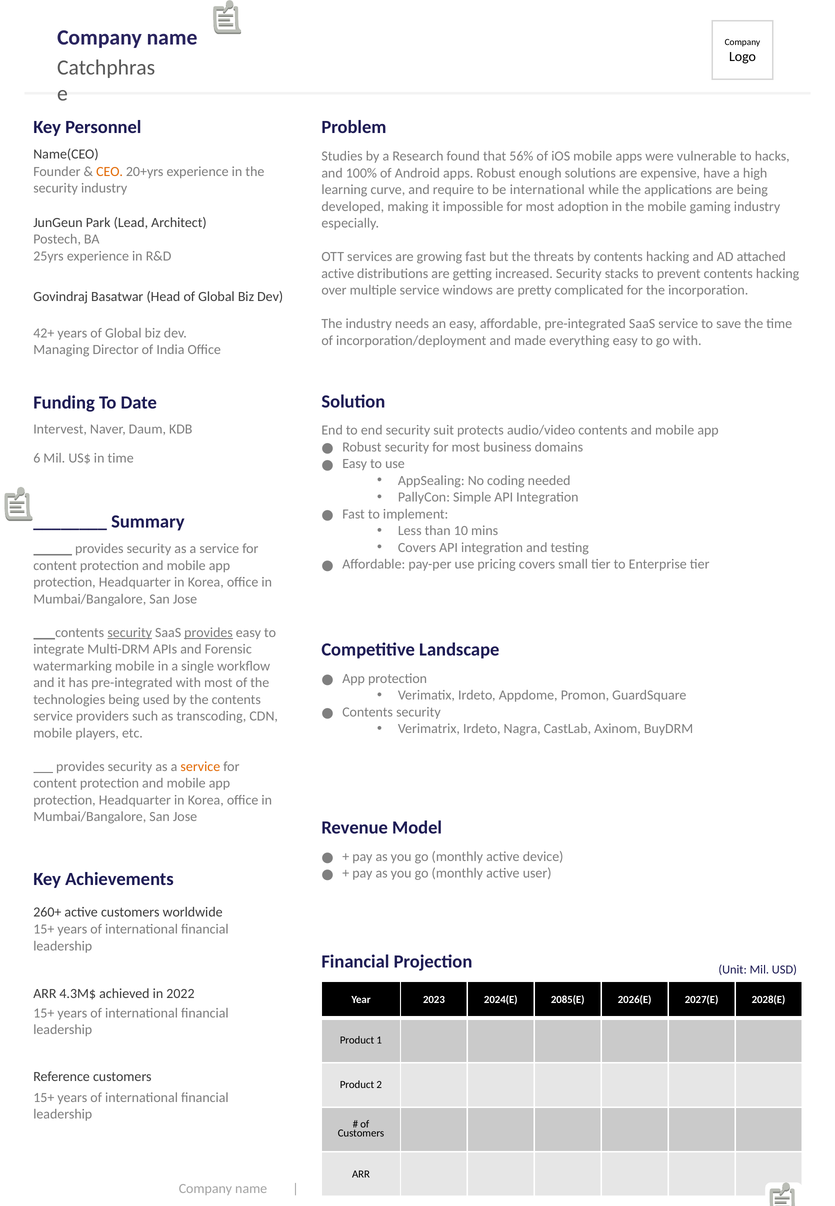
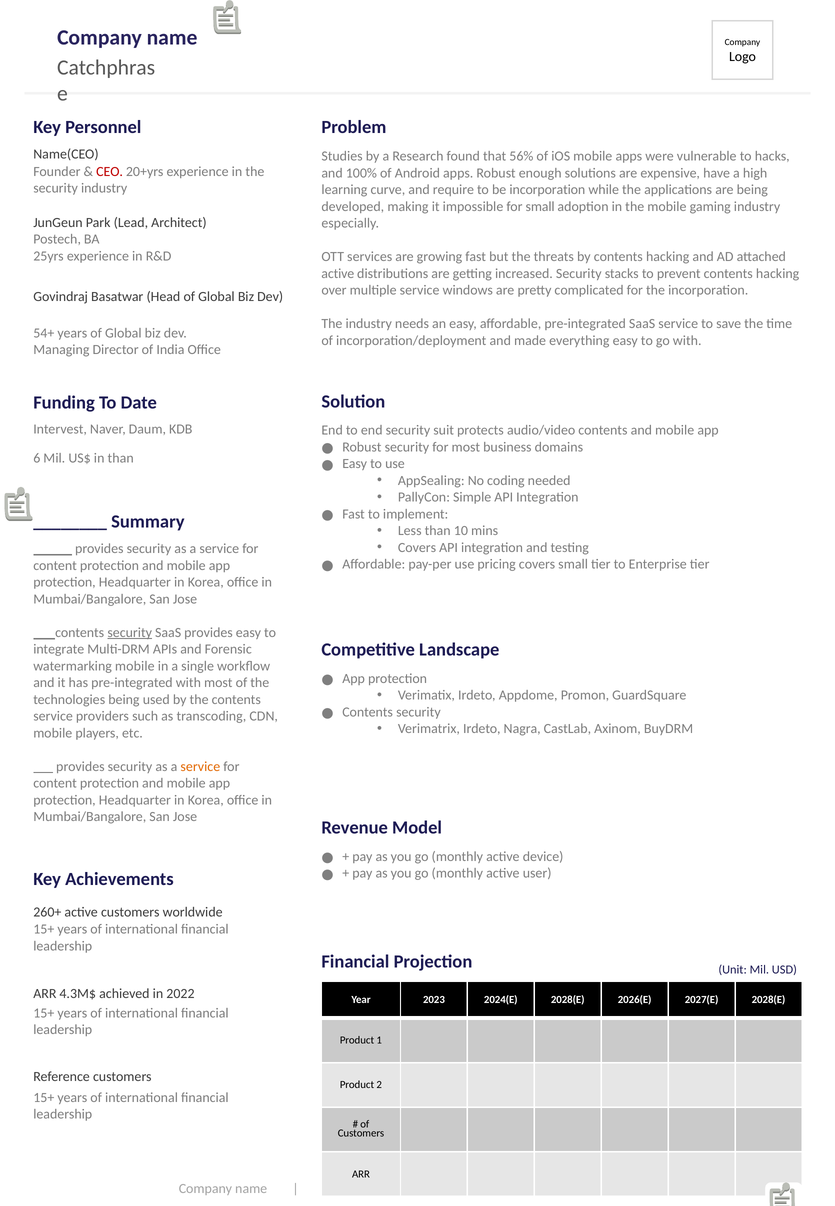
CEO colour: orange -> red
be international: international -> incorporation
impossible for most: most -> small
42+: 42+ -> 54+
in time: time -> than
provides at (209, 633) underline: present -> none
2024(E 2085(E: 2085(E -> 2028(E
